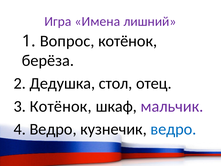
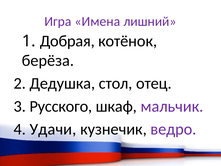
Вопрос: Вопрос -> Добрая
3 Котёнок: Котёнок -> Русского
4 Ведро: Ведро -> Удачи
ведро at (173, 129) colour: blue -> purple
